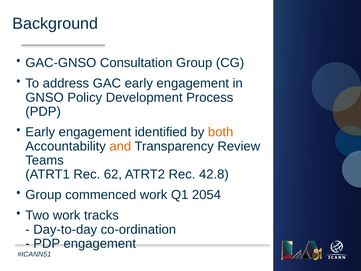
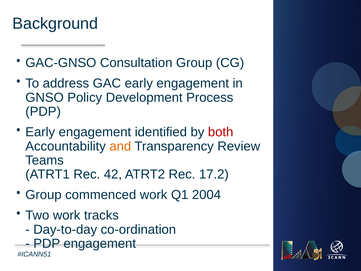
both colour: orange -> red
62: 62 -> 42
42.8: 42.8 -> 17.2
2054: 2054 -> 2004
